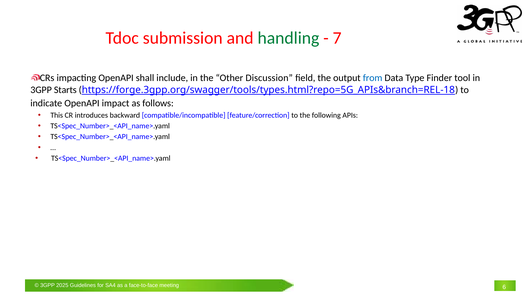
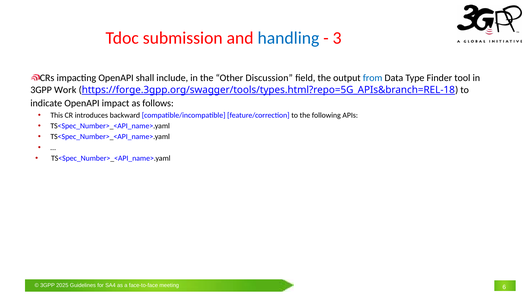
handling colour: green -> blue
7: 7 -> 3
Starts: Starts -> Work
